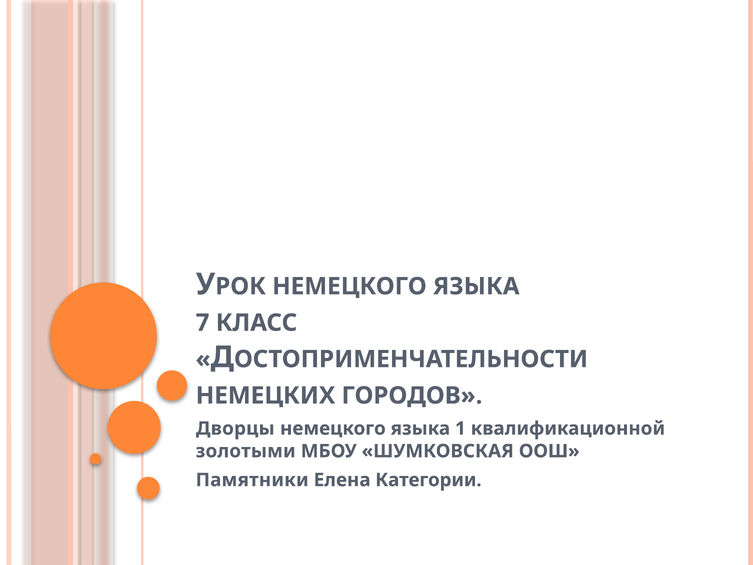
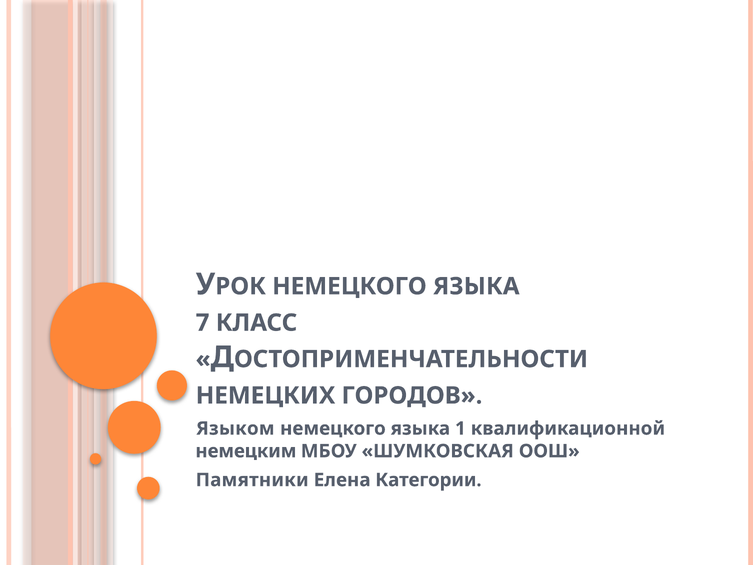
Дворцы: Дворцы -> Языком
золотыми: золотыми -> немецким
